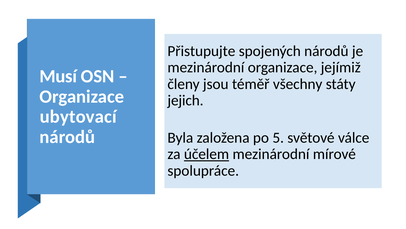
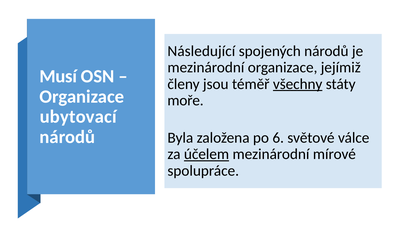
Přistupujte: Přistupujte -> Následující
všechny underline: none -> present
jejich: jejich -> moře
5: 5 -> 6
